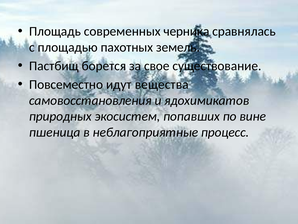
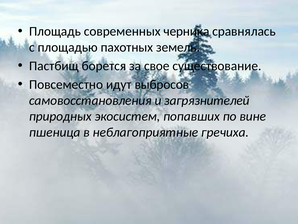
вещества: вещества -> выбросов
ядохимикатов: ядохимикатов -> загрязнителей
процесс: процесс -> гречиха
